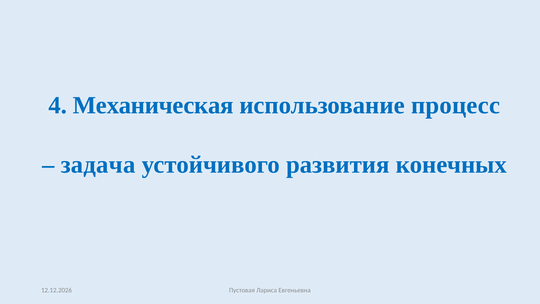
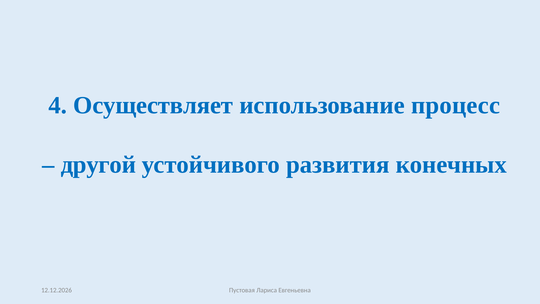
Механическая: Механическая -> Осуществляет
задача: задача -> другой
